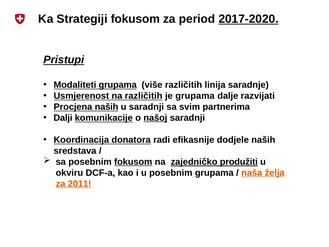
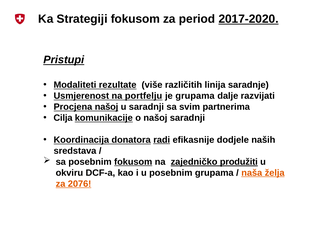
Modaliteti grupama: grupama -> rezultate
na različitih: različitih -> portfelju
Procjena naših: naših -> našoj
Dalji: Dalji -> Cilja
našoj at (155, 118) underline: present -> none
radi underline: none -> present
2011: 2011 -> 2076
